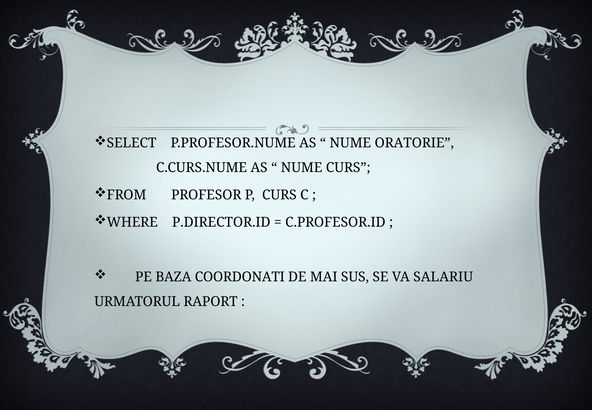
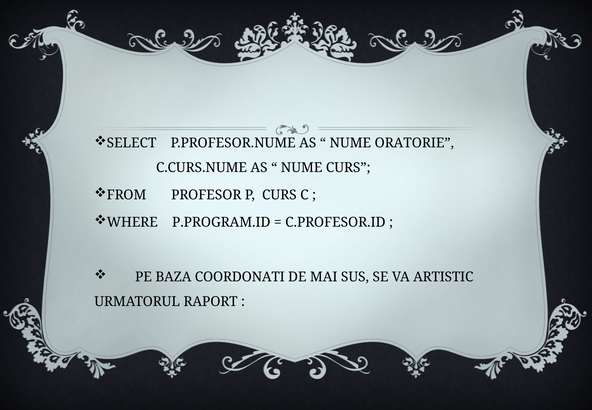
P.DIRECTOR.ID: P.DIRECTOR.ID -> P.PROGRAM.ID
SALARIU: SALARIU -> ARTISTIC
